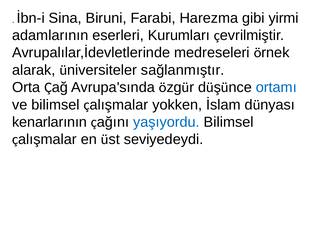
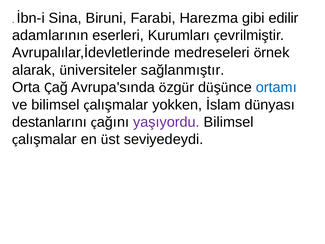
yirmi: yirmi -> edilir
kenarlarının: kenarlarının -> destanlarını
yaşıyordu colour: blue -> purple
